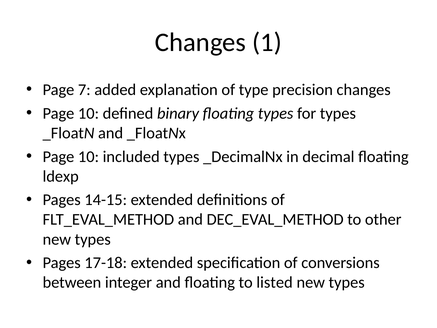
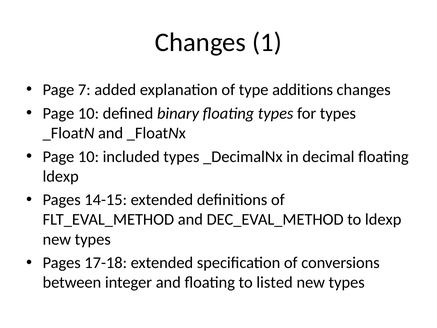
precision: precision -> additions
to other: other -> ldexp
